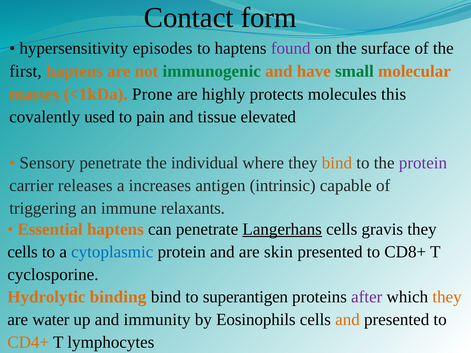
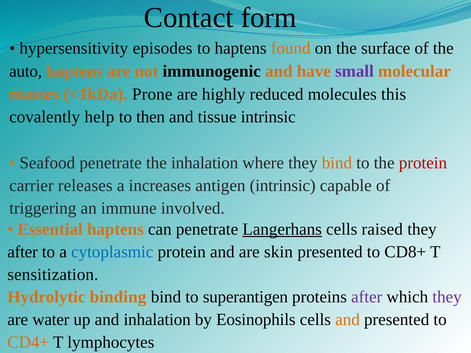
found colour: purple -> orange
first: first -> auto
immunogenic colour: green -> black
small colour: green -> purple
masses underline: present -> none
protects: protects -> reduced
used: used -> help
pain: pain -> then
tissue elevated: elevated -> intrinsic
Sensory: Sensory -> Seafood
the individual: individual -> inhalation
protein at (423, 163) colour: purple -> red
relaxants: relaxants -> involved
gravis: gravis -> raised
cells at (23, 252): cells -> after
cyclosporine: cyclosporine -> sensitization
they at (447, 297) colour: orange -> purple
and immunity: immunity -> inhalation
